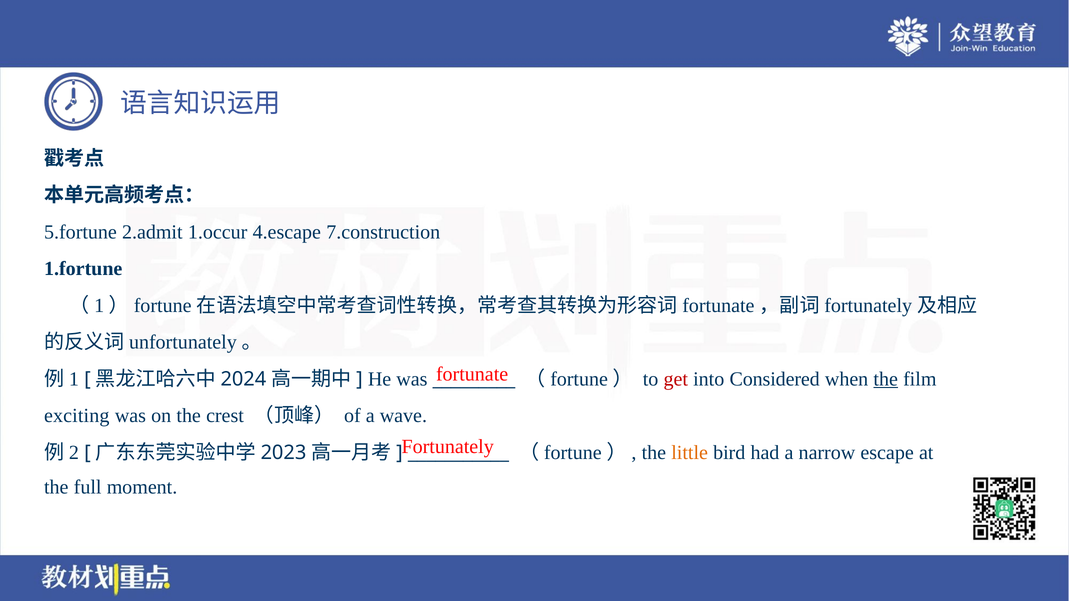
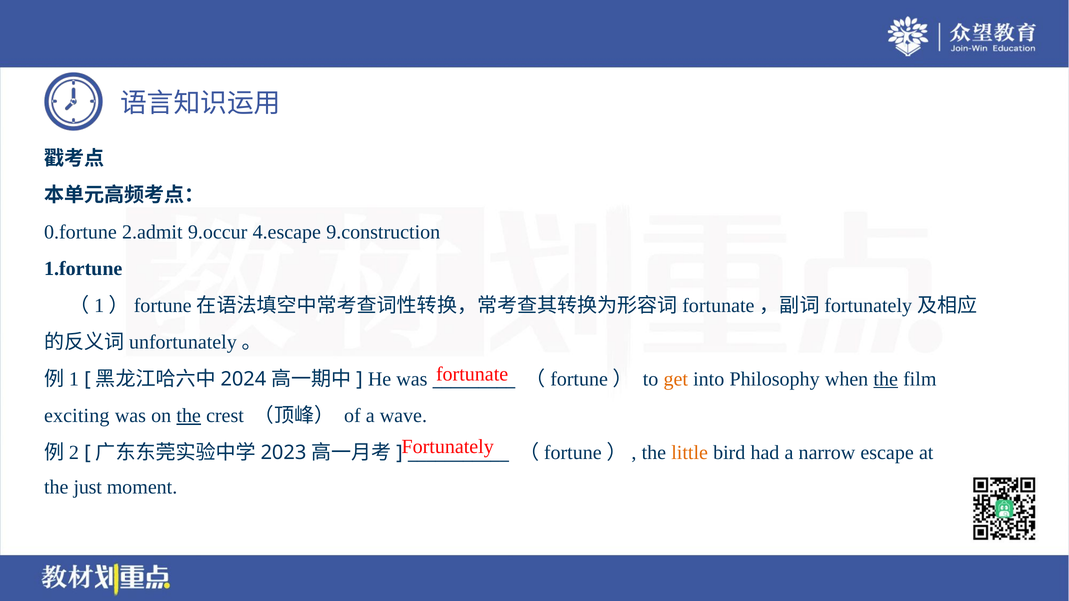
5.fortune: 5.fortune -> 0.fortune
1.occur: 1.occur -> 9.occur
7.construction: 7.construction -> 9.construction
get colour: red -> orange
Considered: Considered -> Philosophy
the at (189, 416) underline: none -> present
full: full -> just
